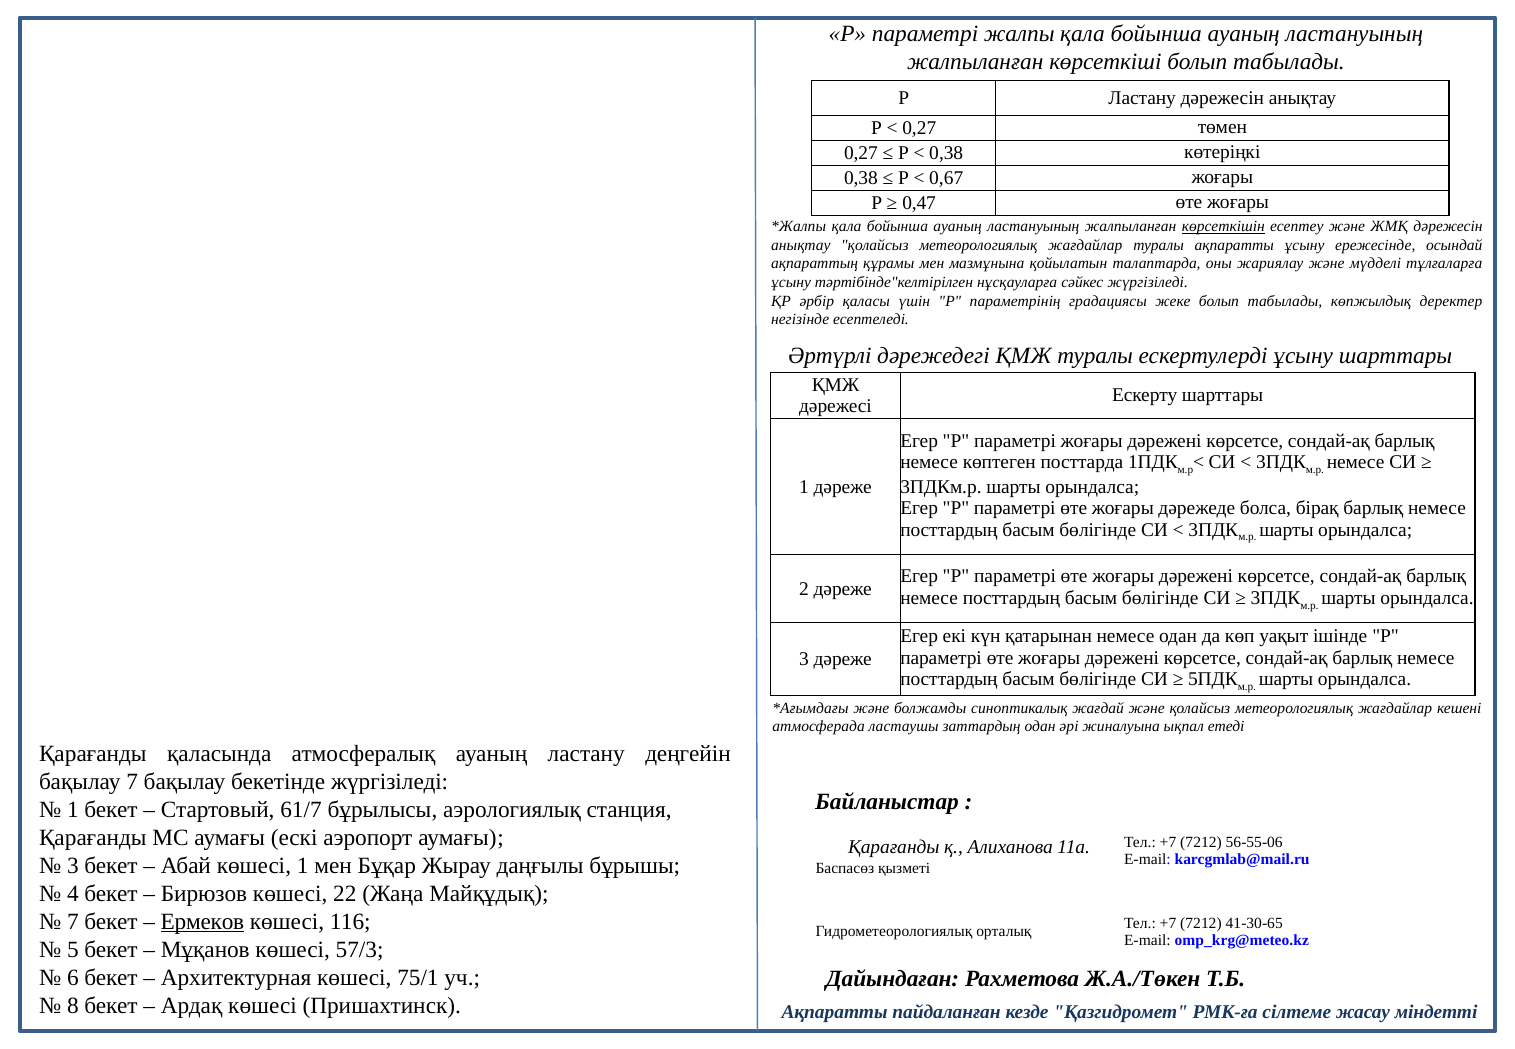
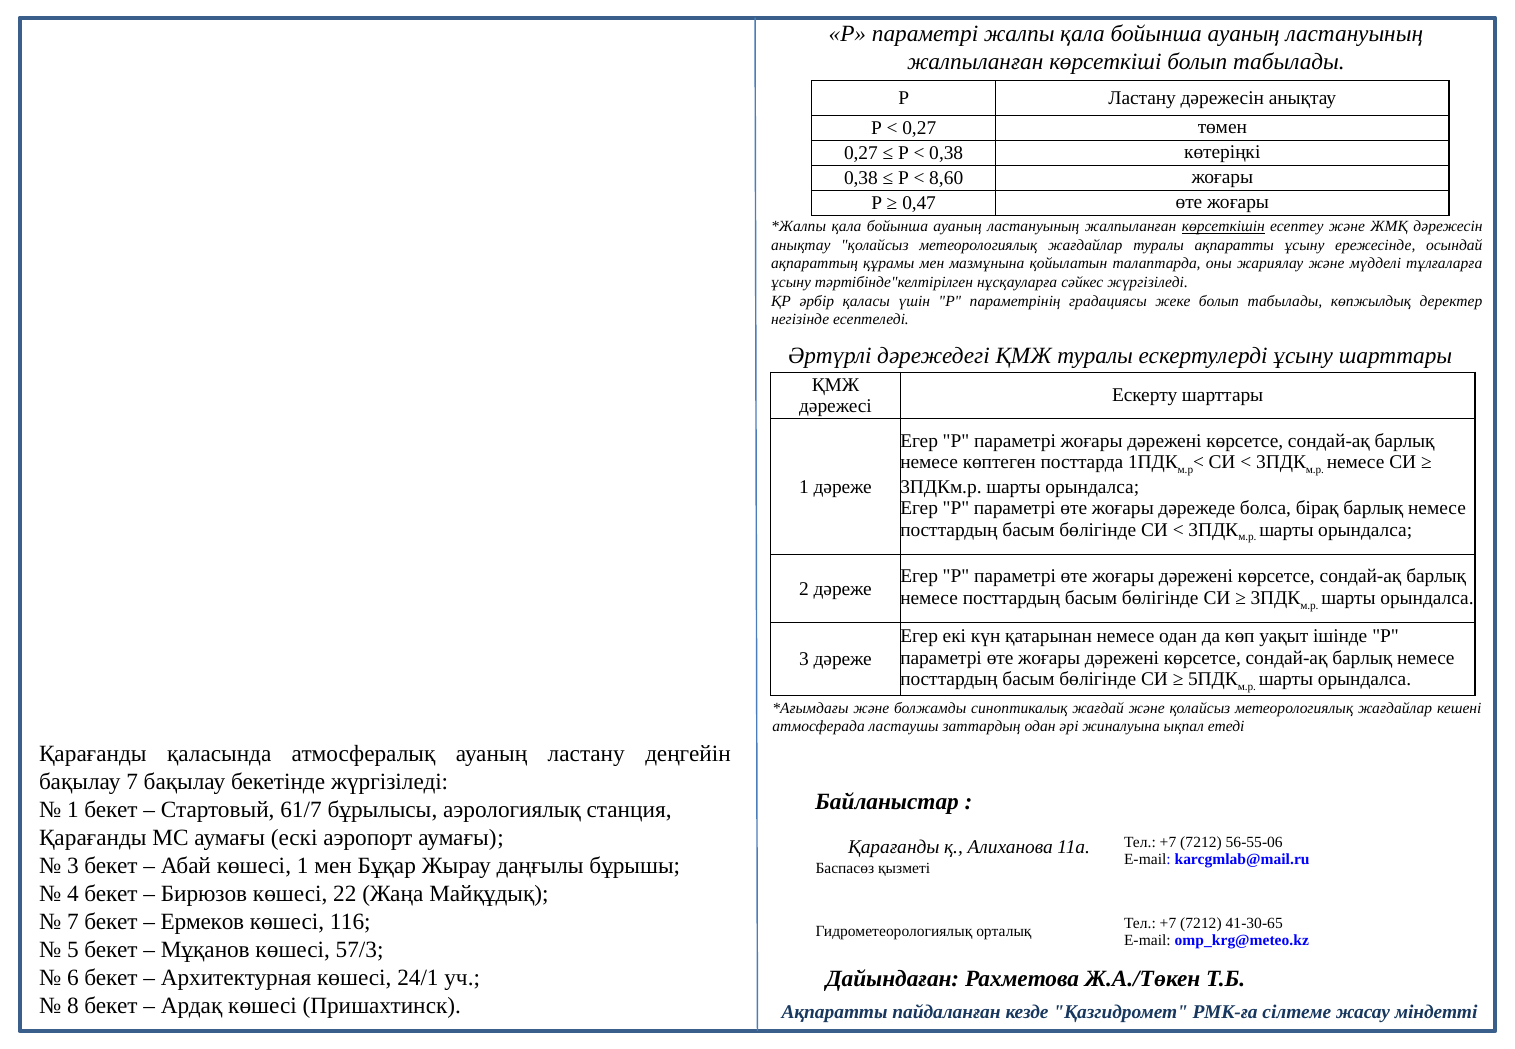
0,67: 0,67 -> 8,60
Ермеков underline: present -> none
75/1: 75/1 -> 24/1
